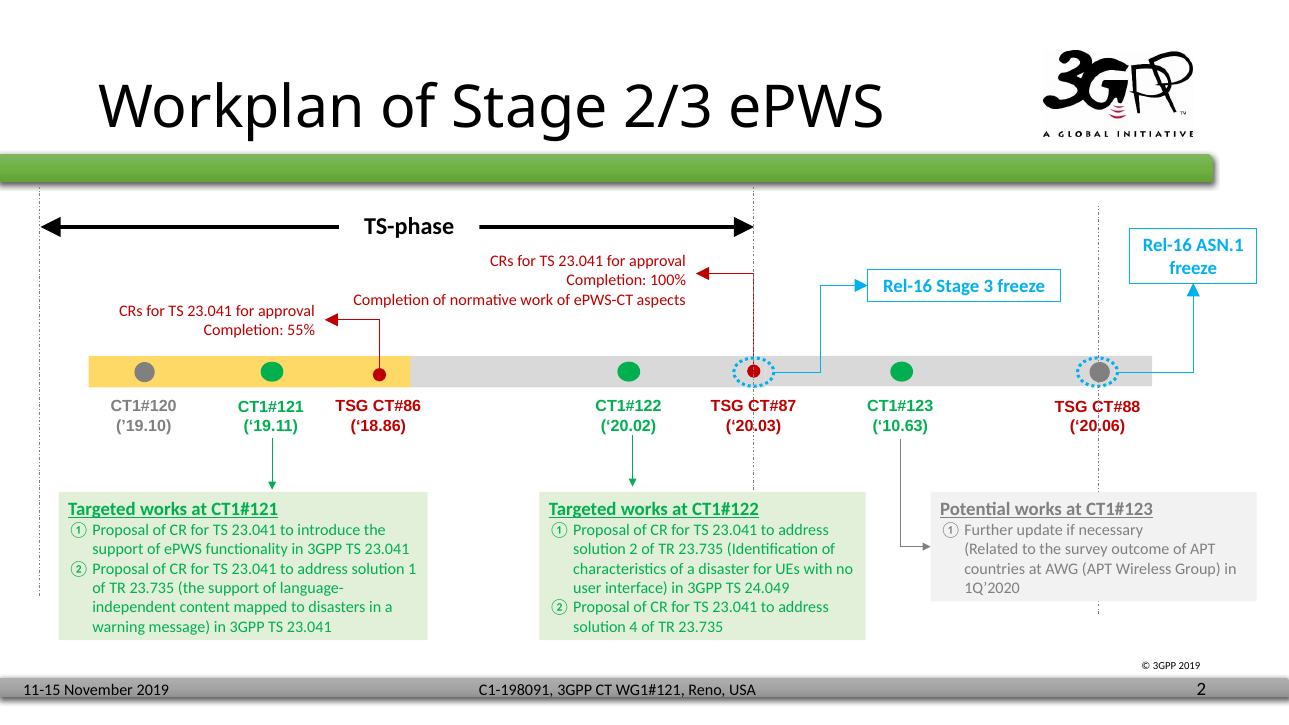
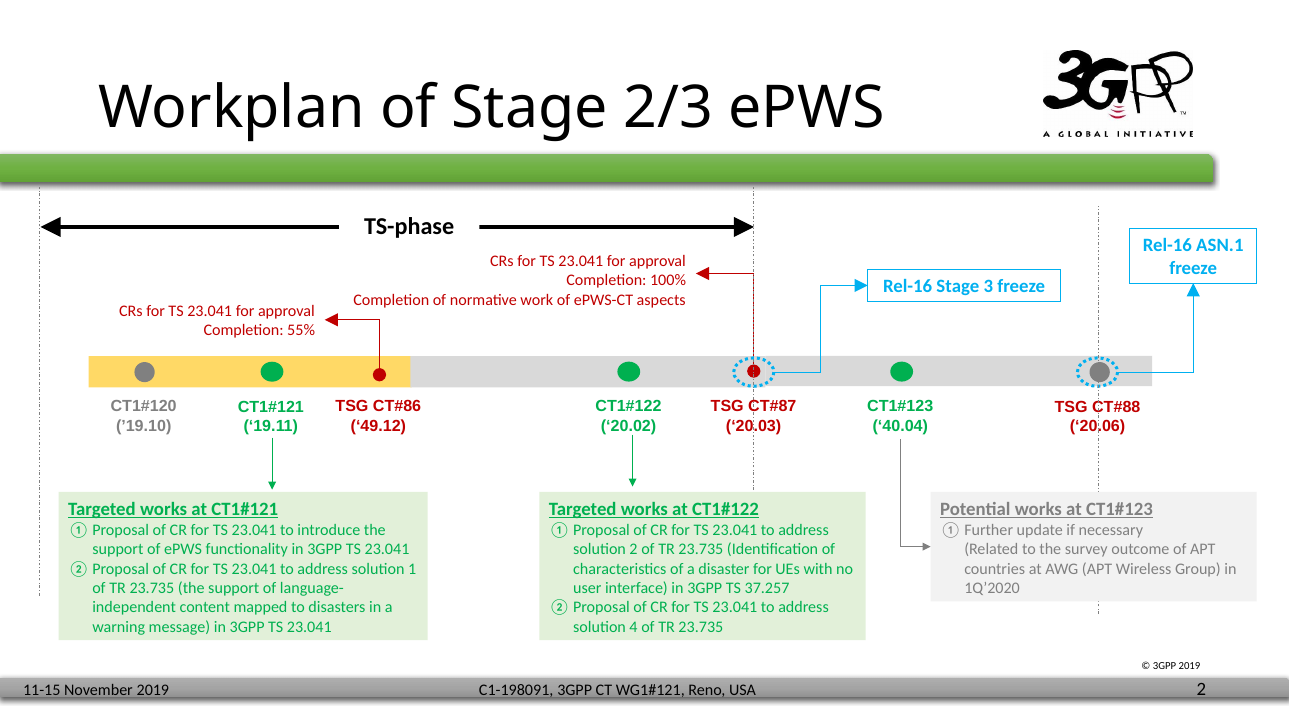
18.86: 18.86 -> 49.12
10.63: 10.63 -> 40.04
24.049: 24.049 -> 37.257
